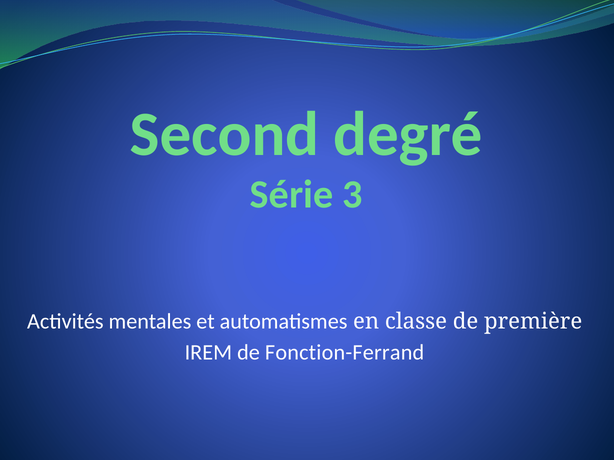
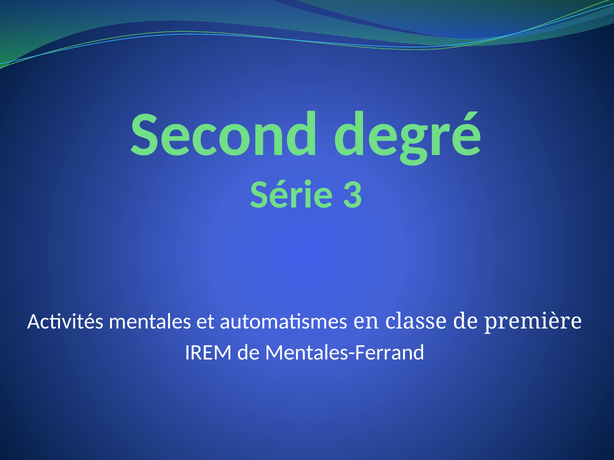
Fonction-Ferrand: Fonction-Ferrand -> Mentales-Ferrand
